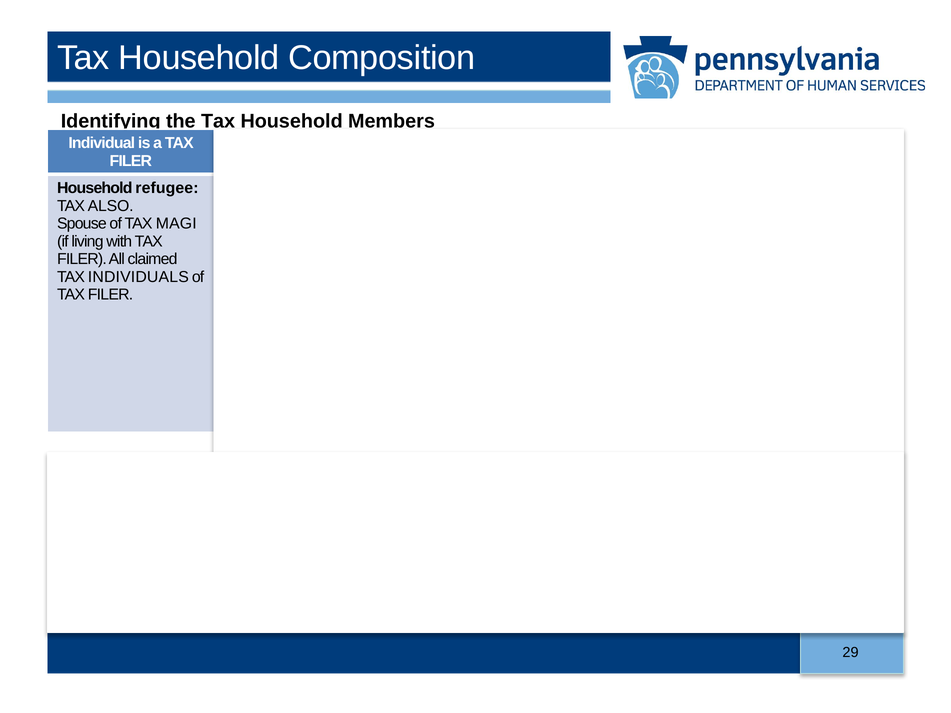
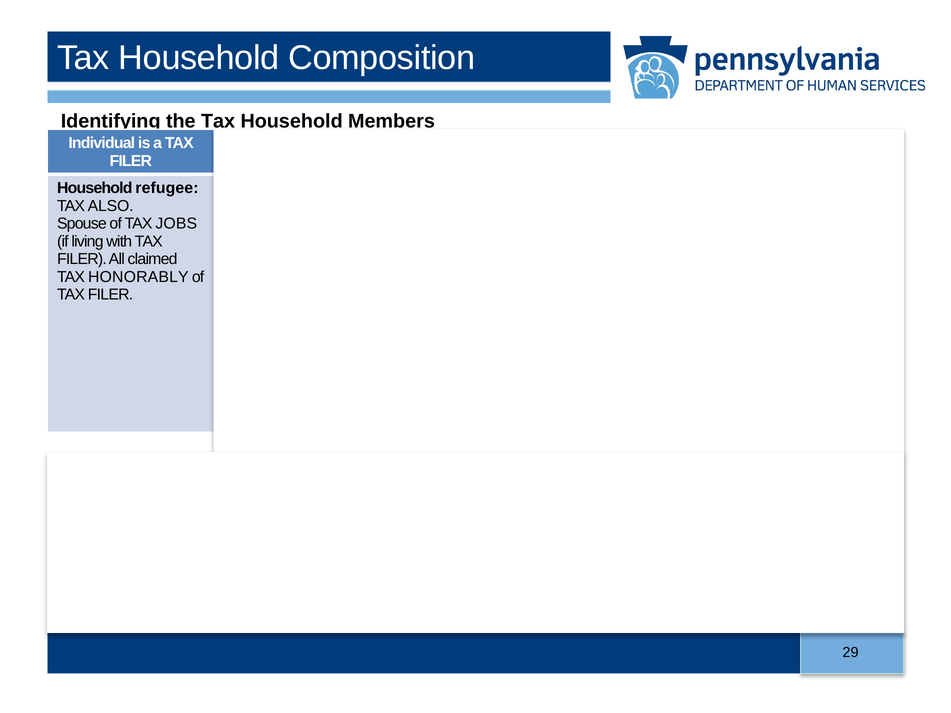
TAX MAGI: MAGI -> JOBS
INDIVIDUALS: INDIVIDUALS -> HONORABLY
